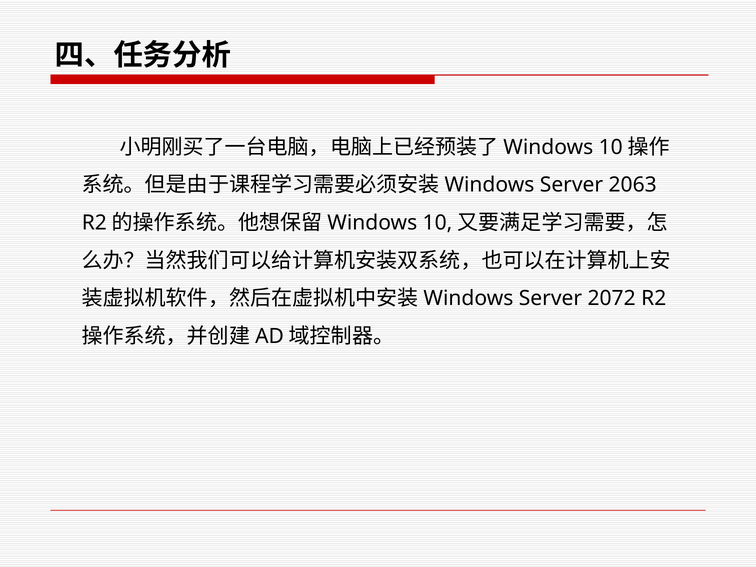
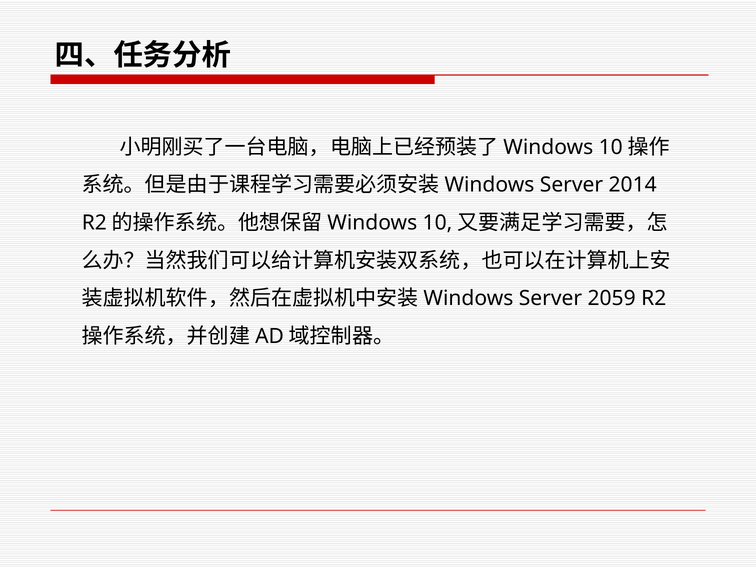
2063: 2063 -> 2014
2072: 2072 -> 2059
